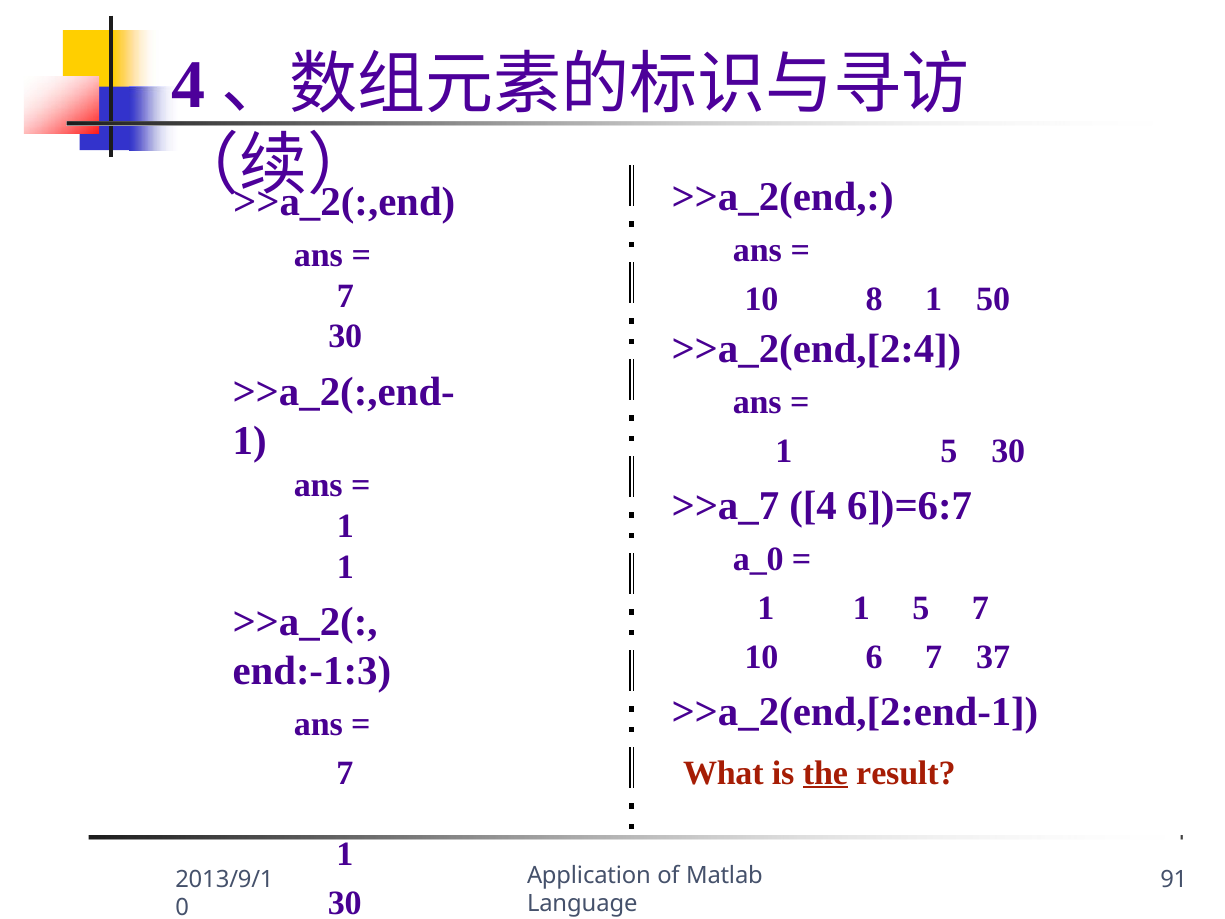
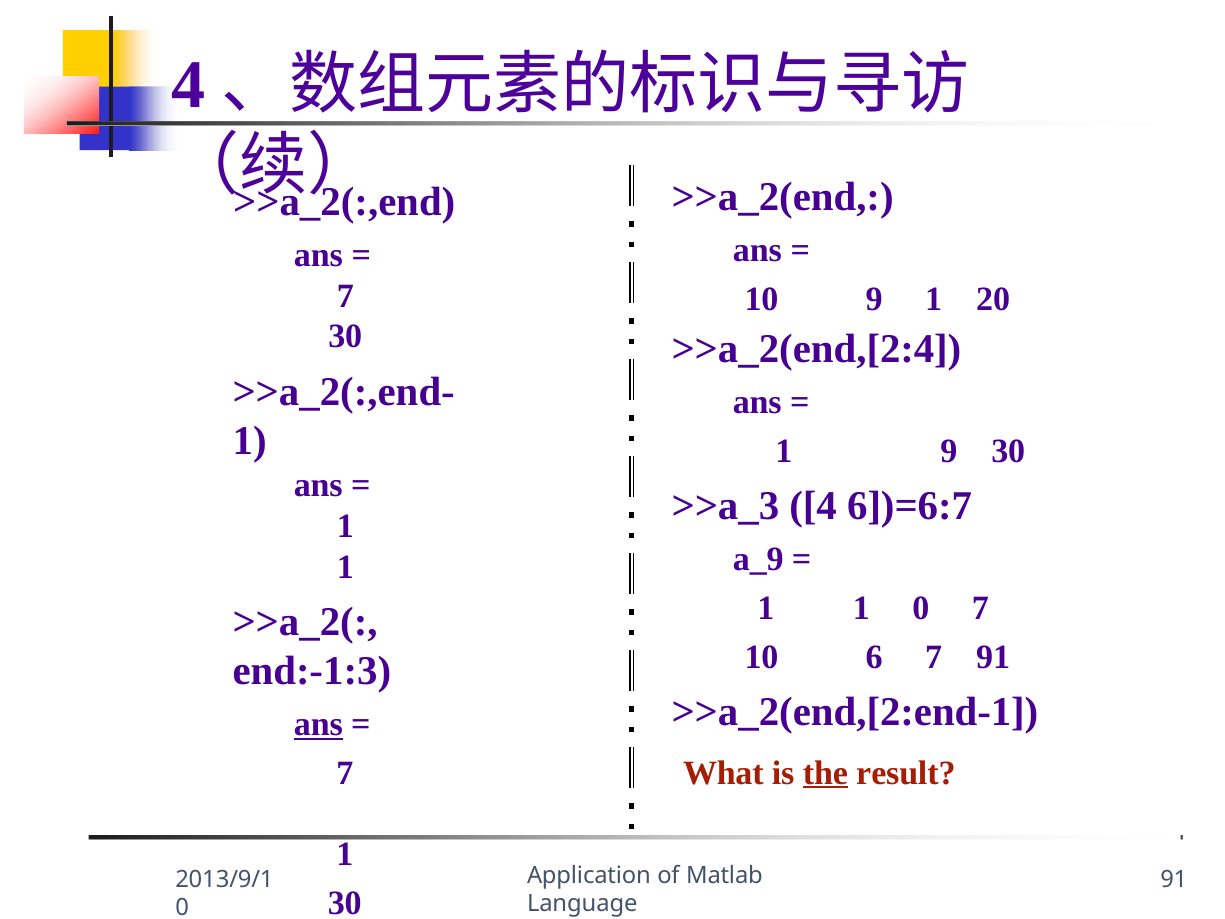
10 8: 8 -> 9
50: 50 -> 20
5 at (949, 451): 5 -> 9
>>a_7: >>a_7 -> >>a_3
a_0: a_0 -> a_9
1 1 5: 5 -> 0
7 37: 37 -> 91
ans at (318, 724) underline: none -> present
